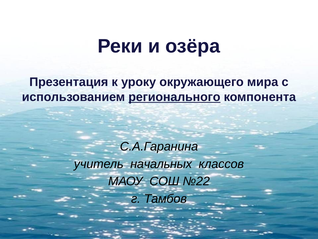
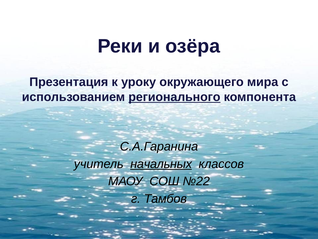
начальных underline: none -> present
